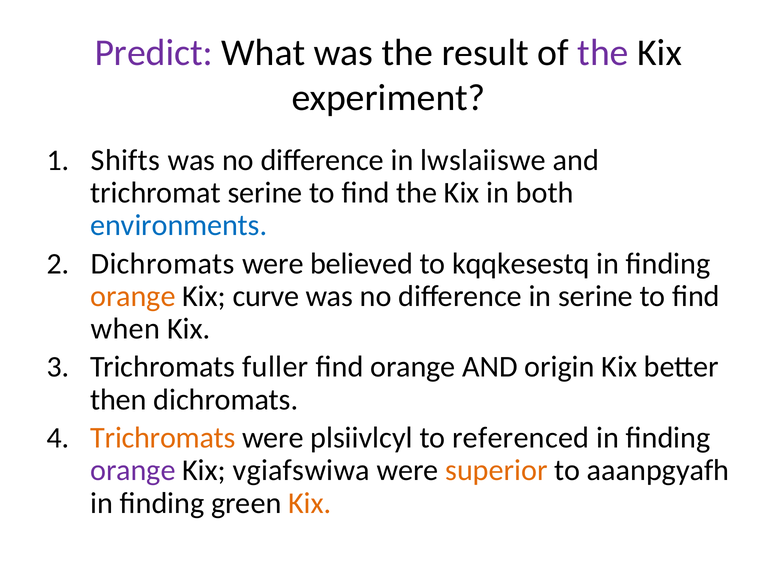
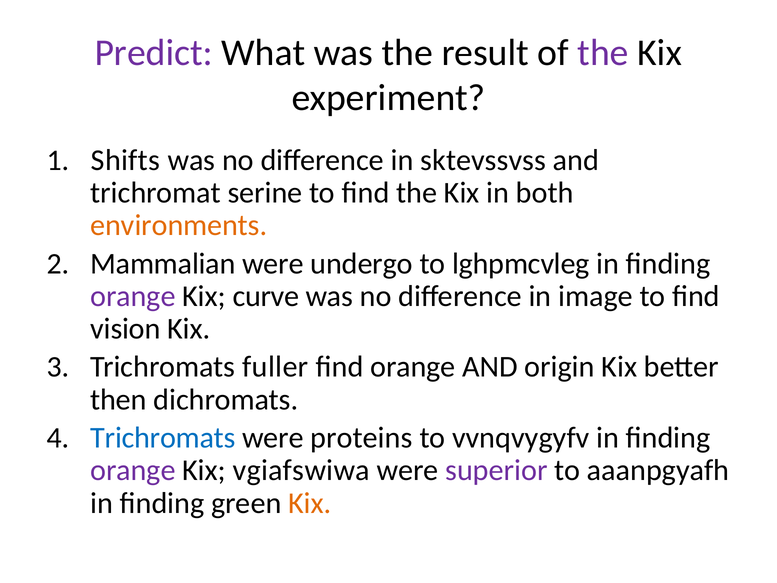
lwslaiiswe: lwslaiiswe -> sktevssvss
environments colour: blue -> orange
Dichromats at (163, 263): Dichromats -> Mammalian
believed: believed -> undergo
kqqkesestq: kqqkesestq -> lghpmcvleg
orange at (133, 296) colour: orange -> purple
in serine: serine -> image
when: when -> vision
Trichromats at (163, 438) colour: orange -> blue
plsiivlcyl: plsiivlcyl -> proteins
referenced: referenced -> vvnqvygyfv
superior colour: orange -> purple
